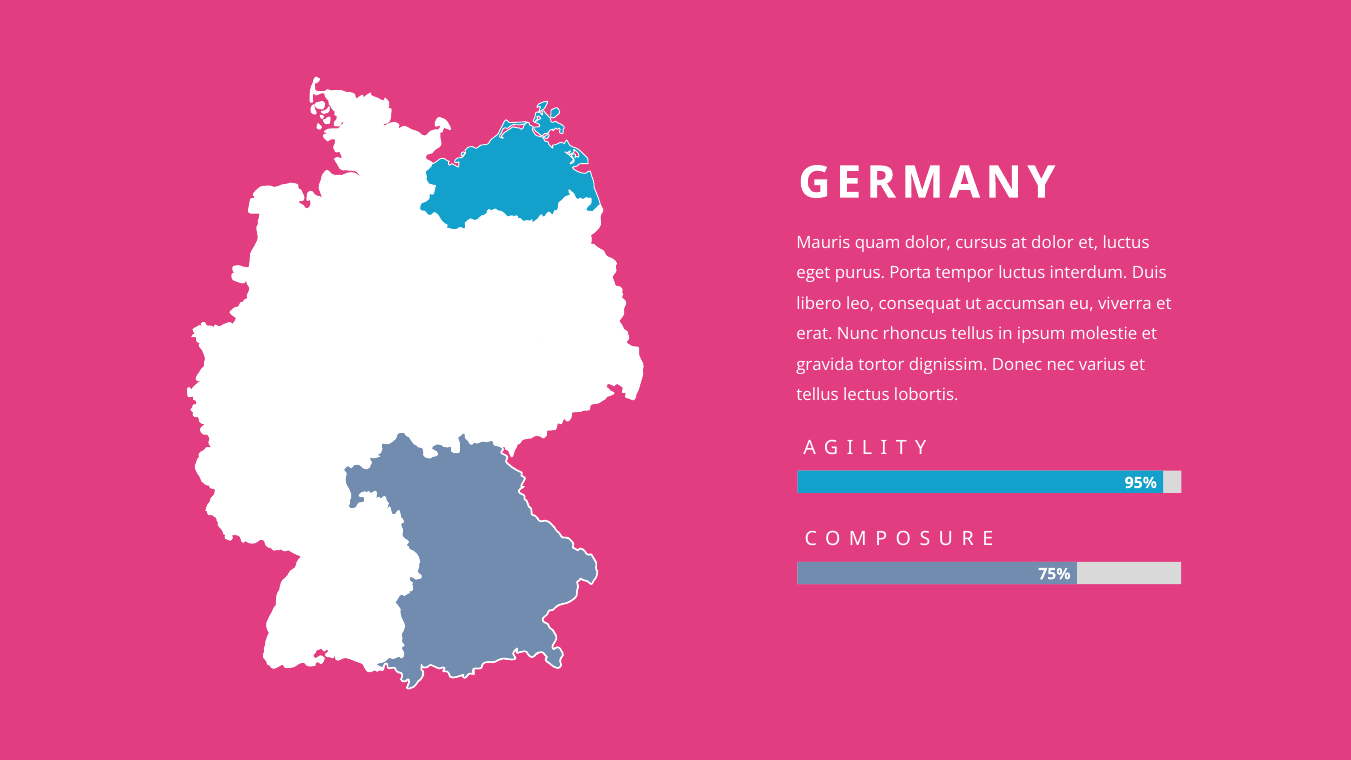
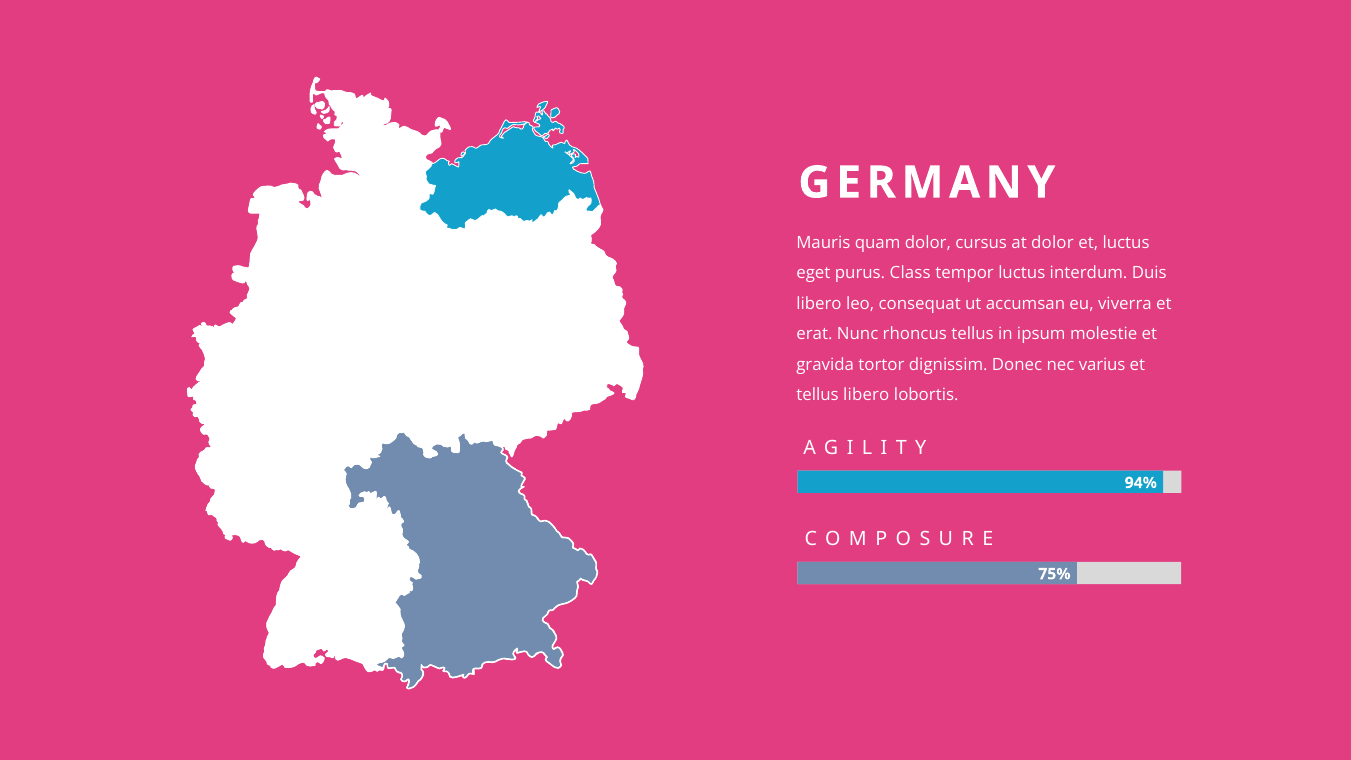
Porta: Porta -> Class
tellus lectus: lectus -> libero
95%: 95% -> 94%
